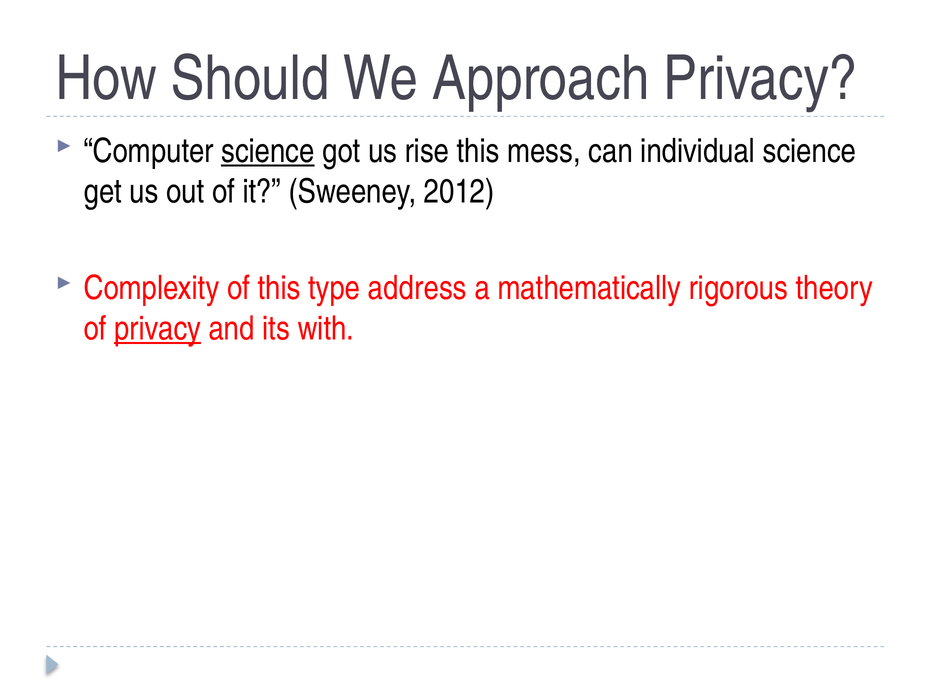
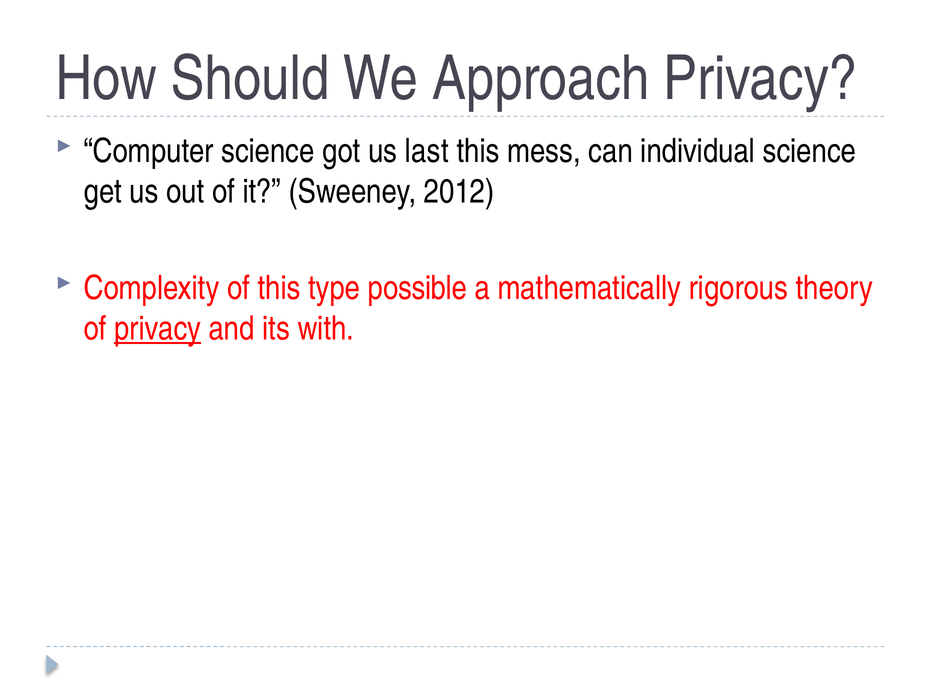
science at (268, 151) underline: present -> none
rise: rise -> last
address: address -> possible
